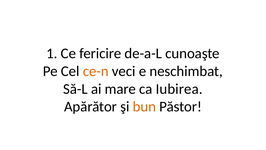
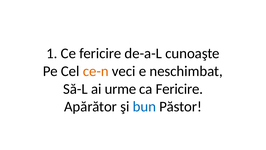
mare: mare -> urme
ca Iubirea: Iubirea -> Fericire
bun colour: orange -> blue
